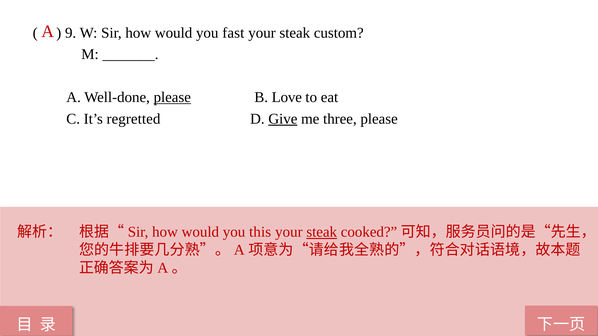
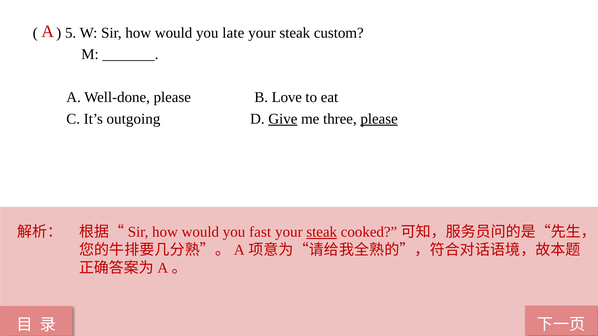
9: 9 -> 5
fast: fast -> late
please at (172, 97) underline: present -> none
regretted: regretted -> outgoing
please at (379, 119) underline: none -> present
this: this -> fast
